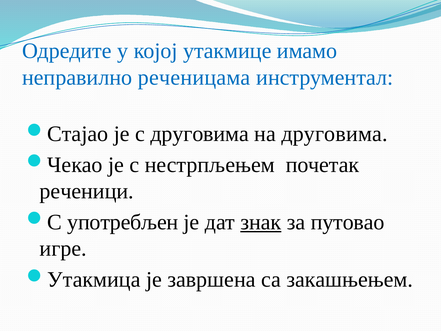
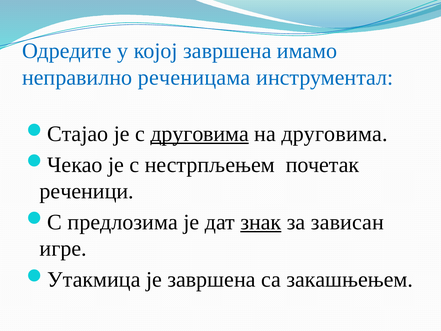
којој утакмице: утакмице -> завршена
друговима at (200, 134) underline: none -> present
употребљен: употребљен -> предлозима
путовао: путовао -> зависан
